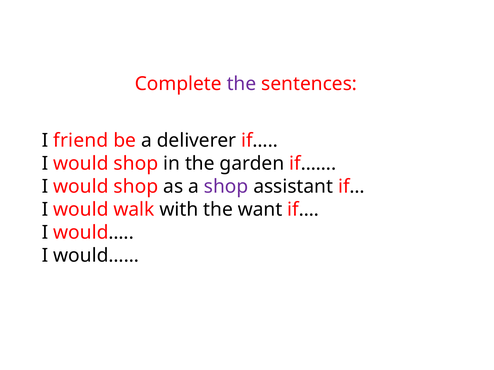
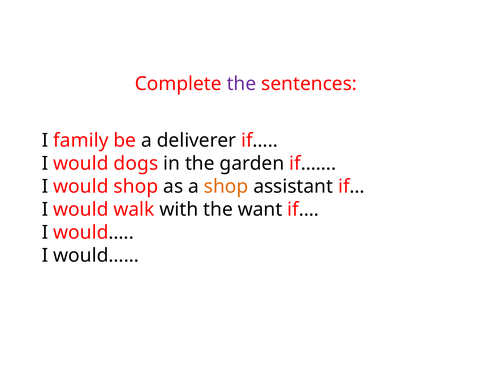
friend: friend -> family
shop at (136, 164): shop -> dogs
shop at (226, 187) colour: purple -> orange
